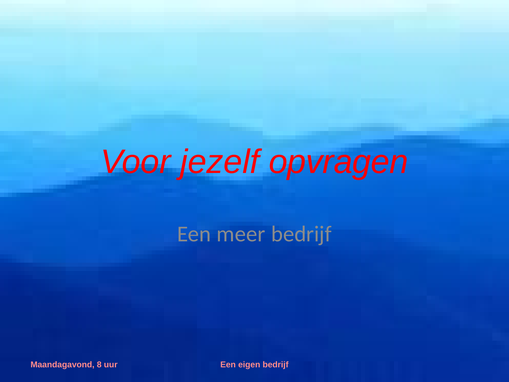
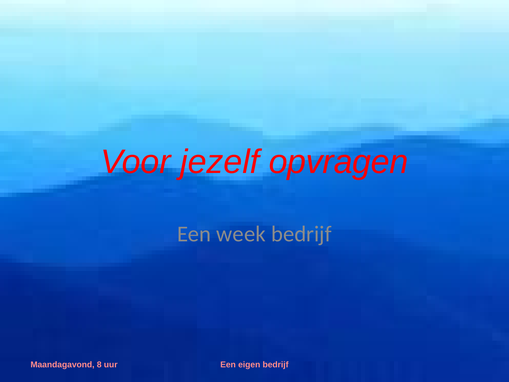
meer: meer -> week
